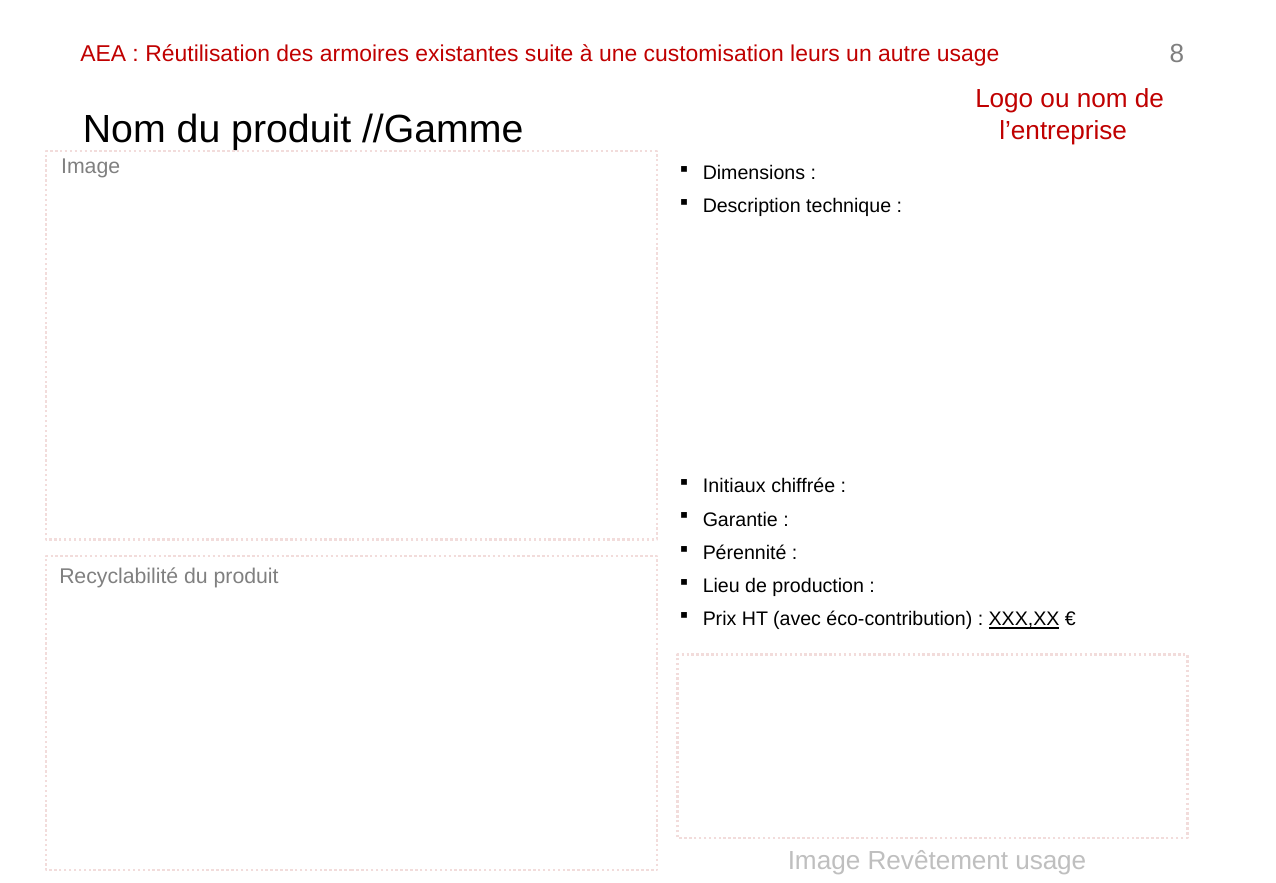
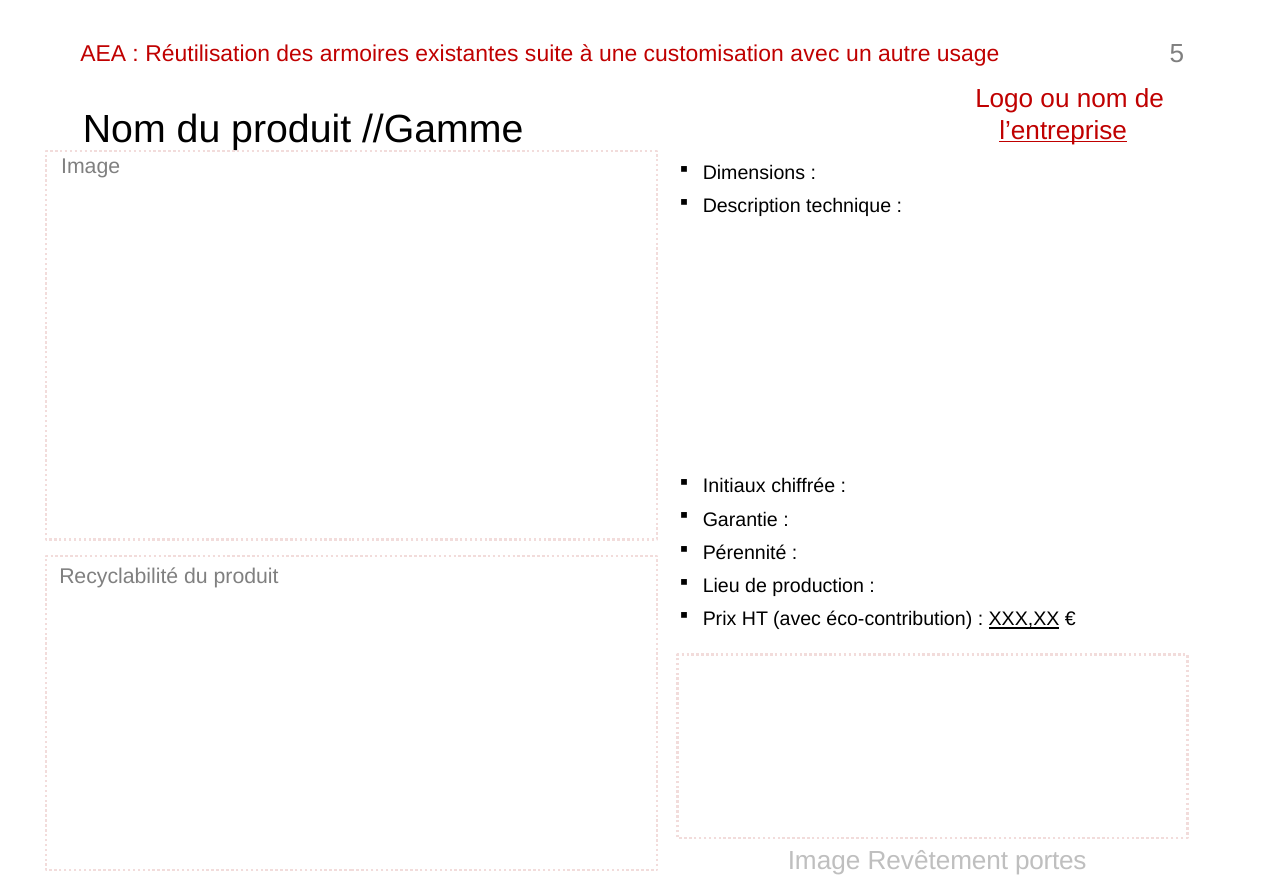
customisation leurs: leurs -> avec
8: 8 -> 5
l’entreprise underline: none -> present
Revêtement usage: usage -> portes
